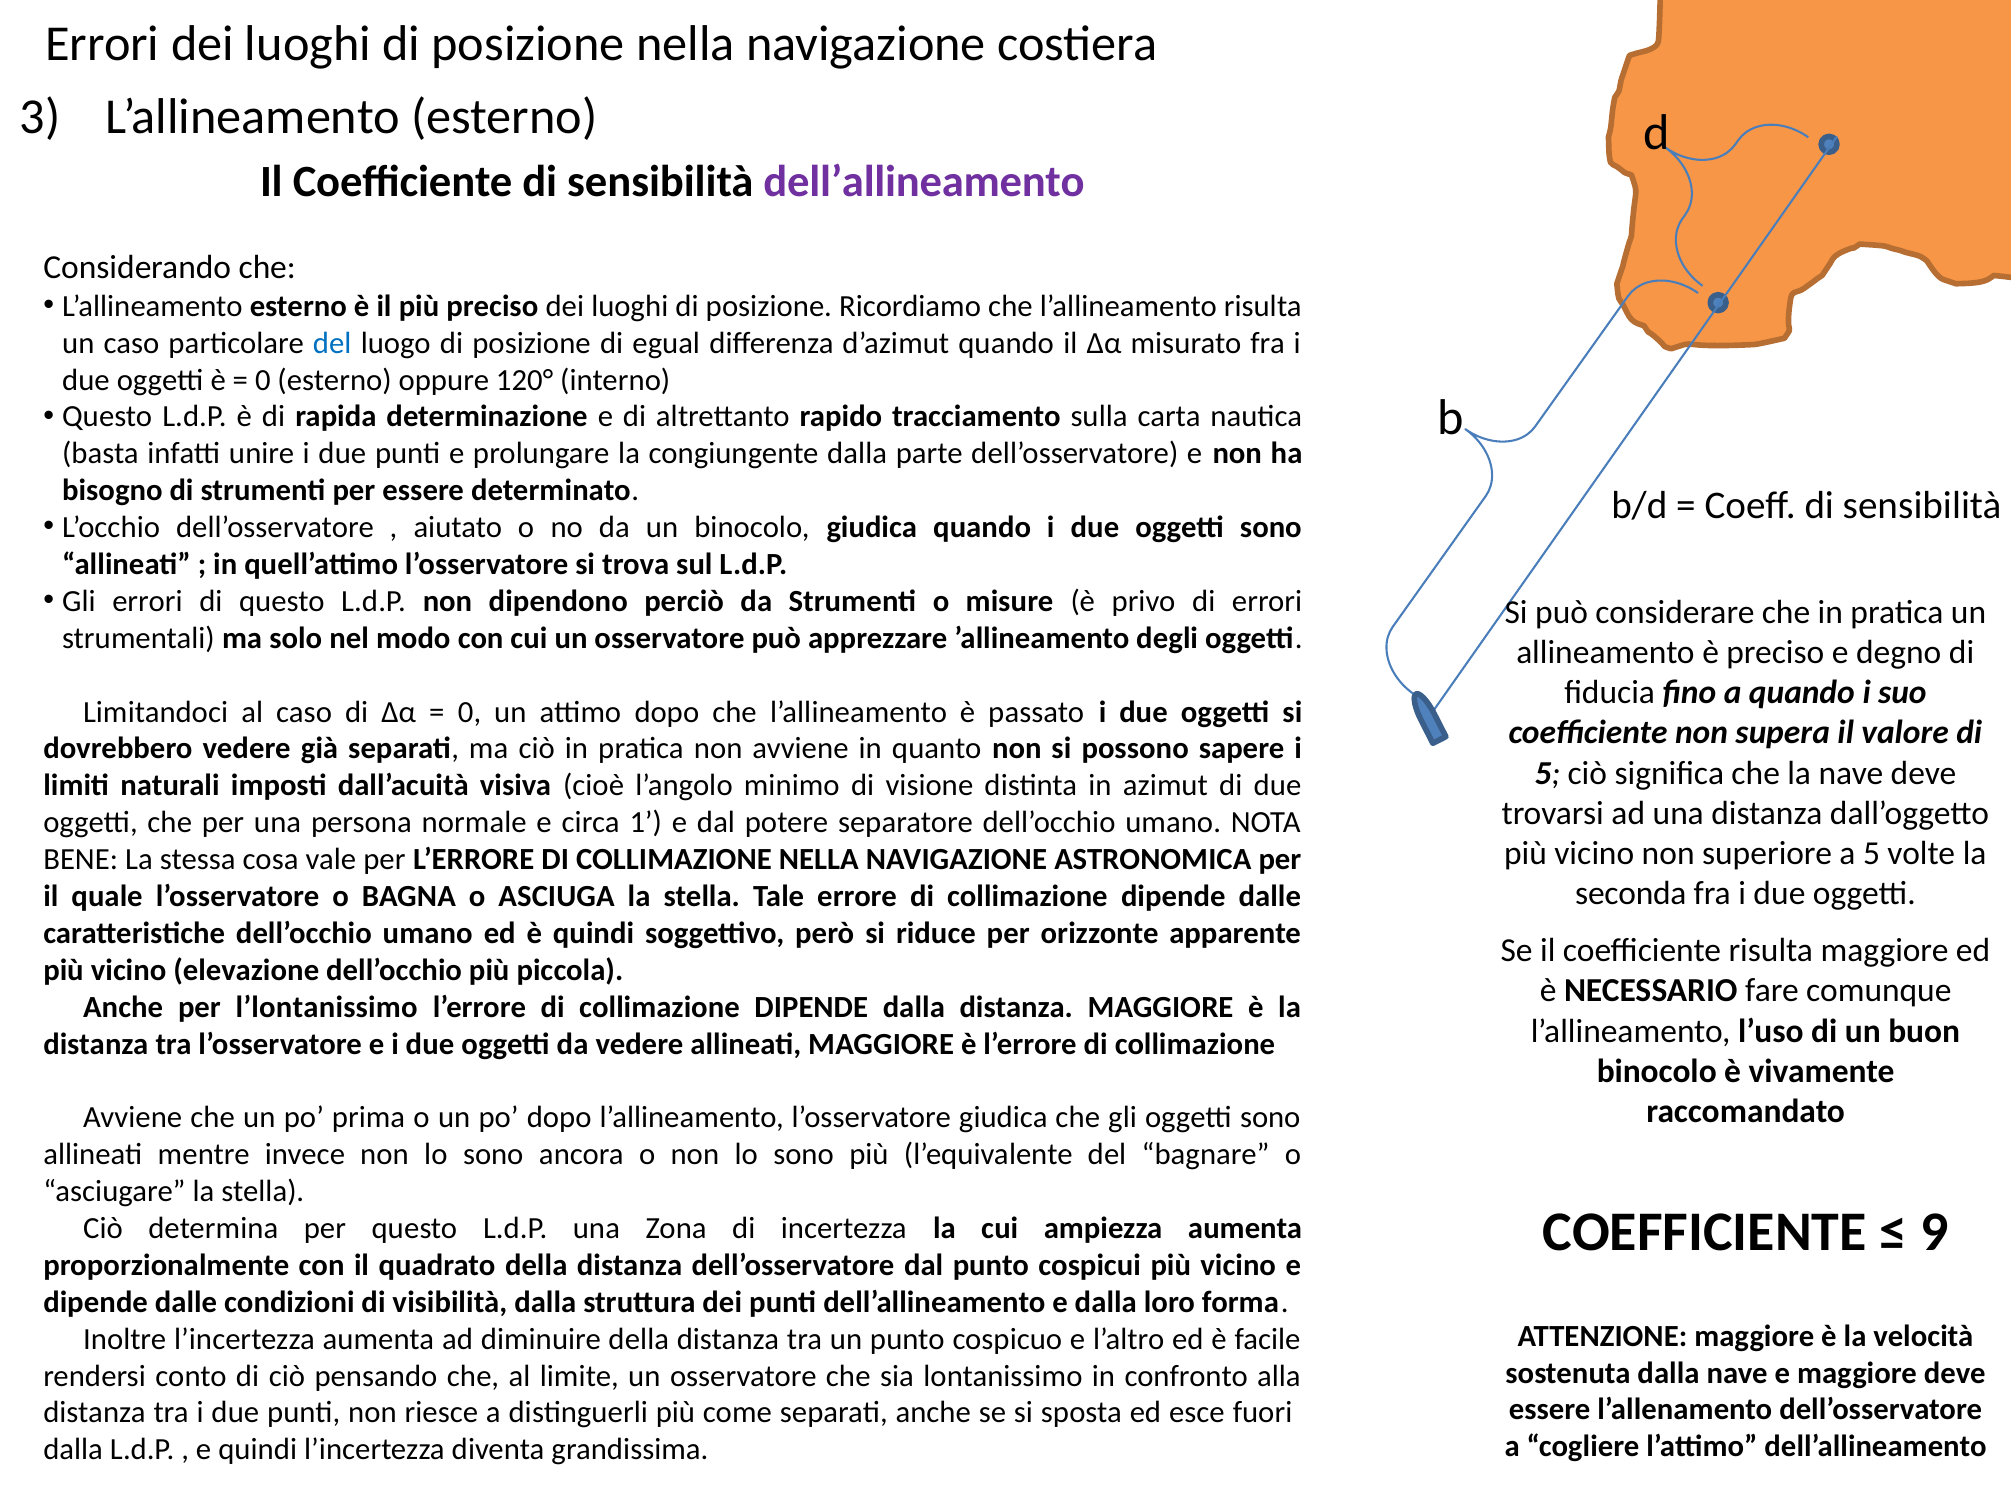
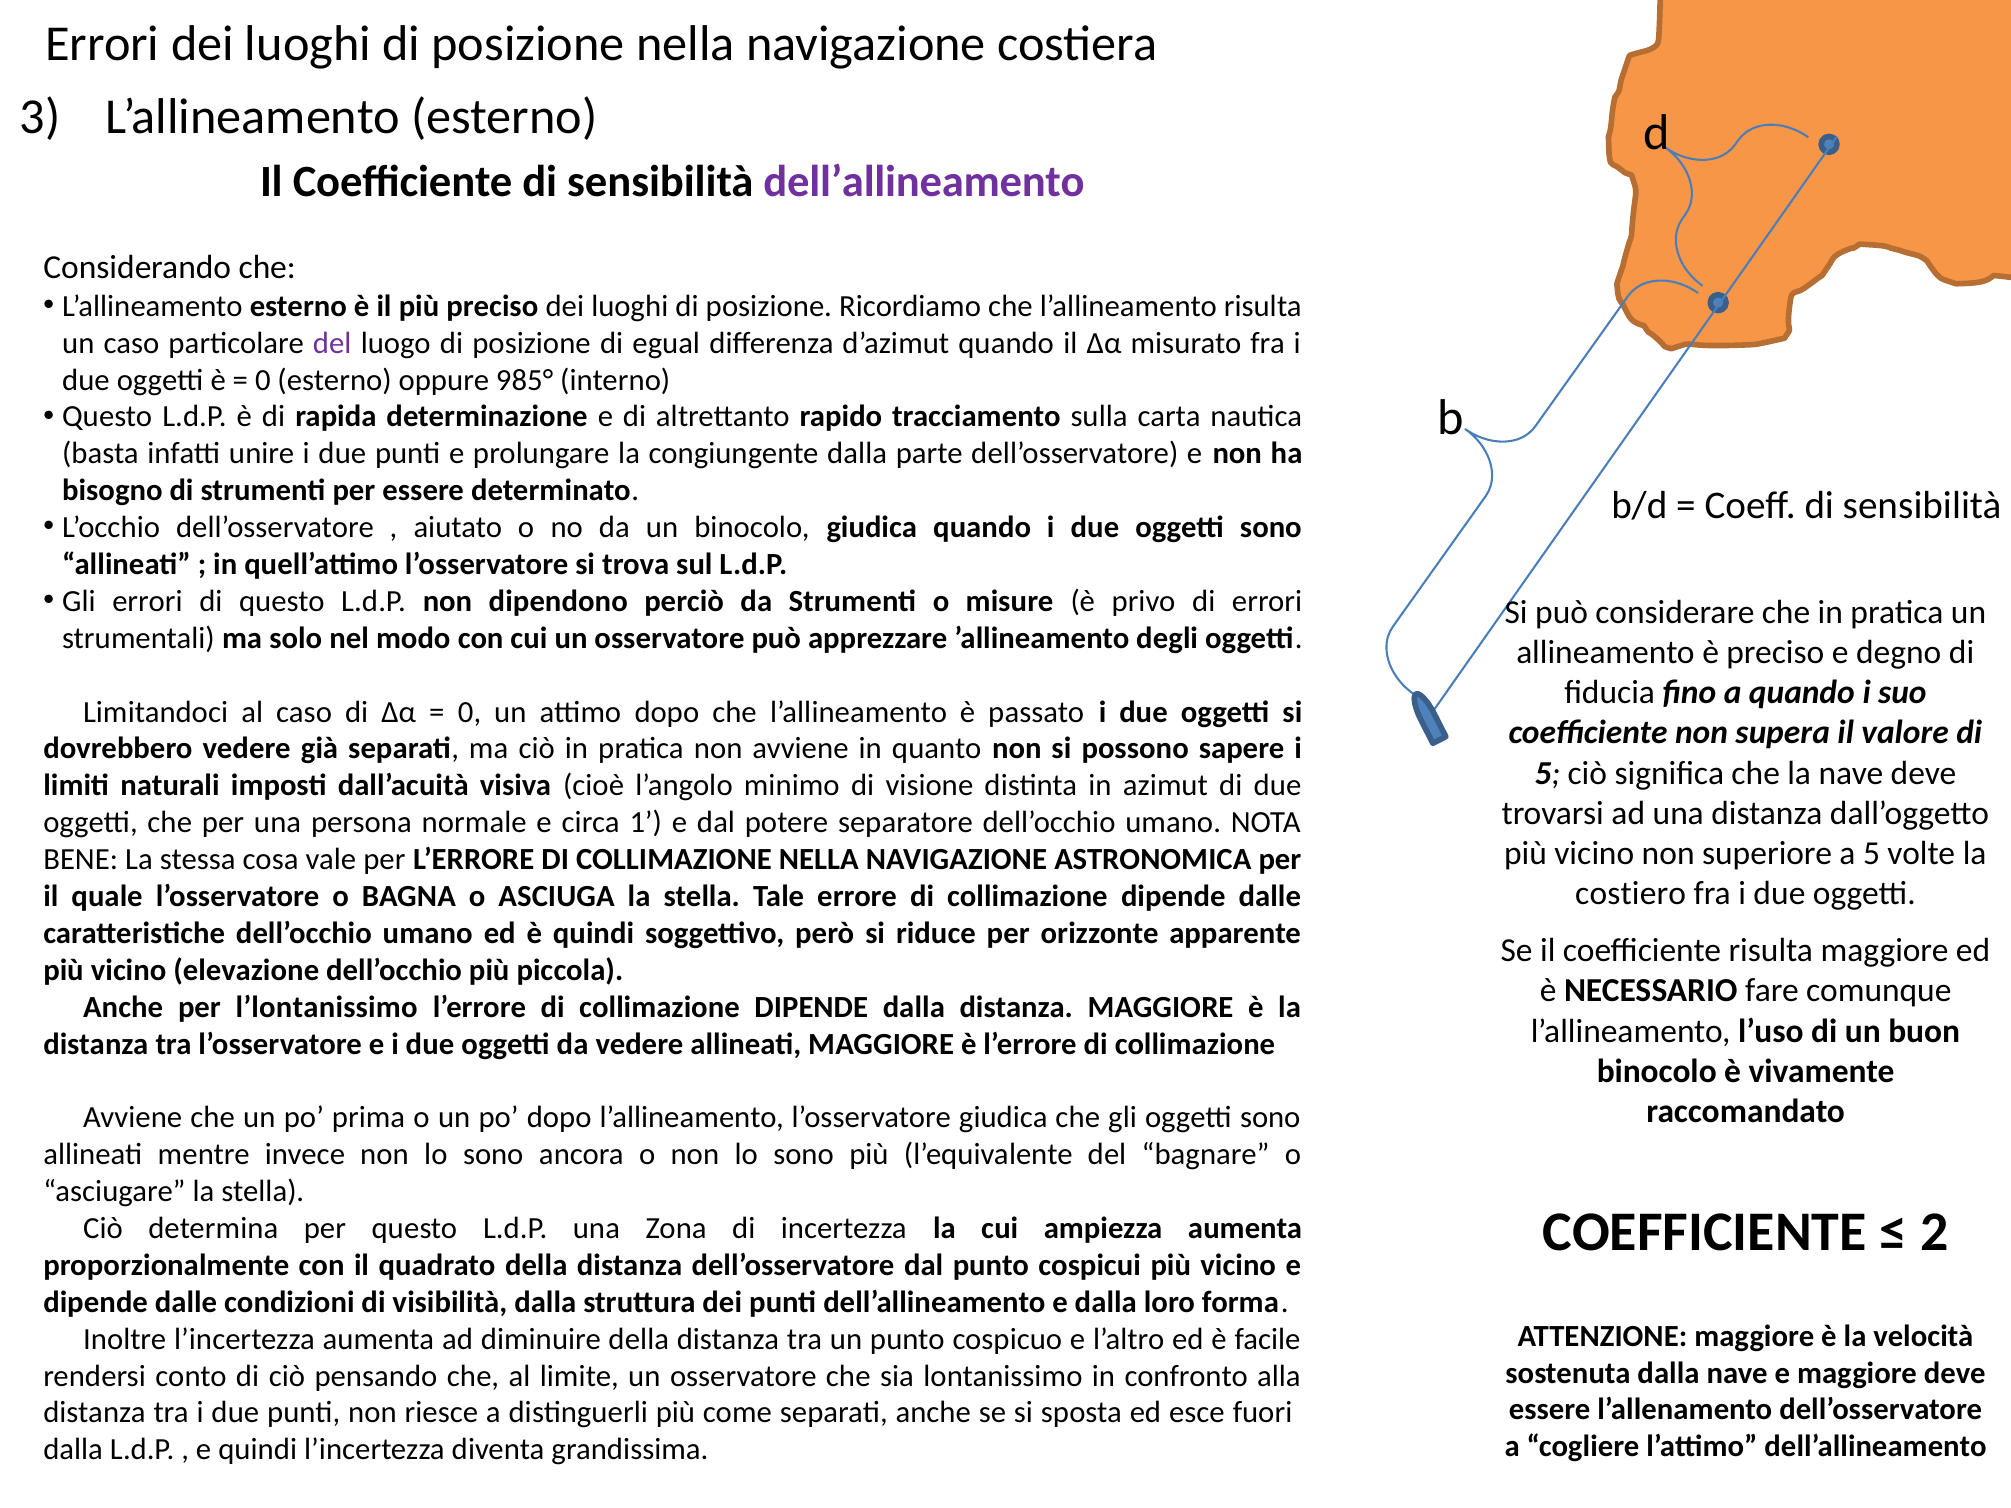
del at (332, 343) colour: blue -> purple
120°: 120° -> 985°
seconda: seconda -> costiero
9: 9 -> 2
